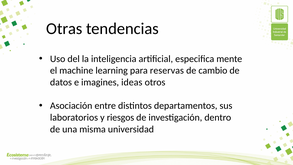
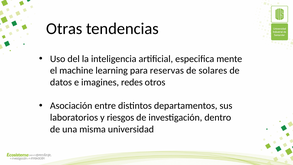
cambio: cambio -> solares
ideas: ideas -> redes
